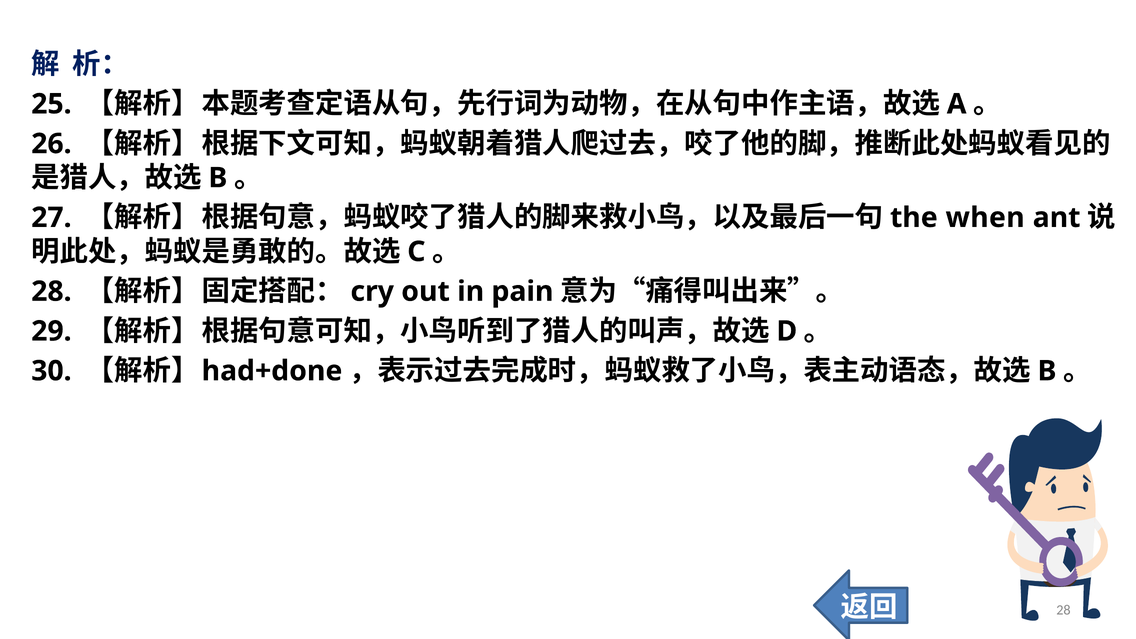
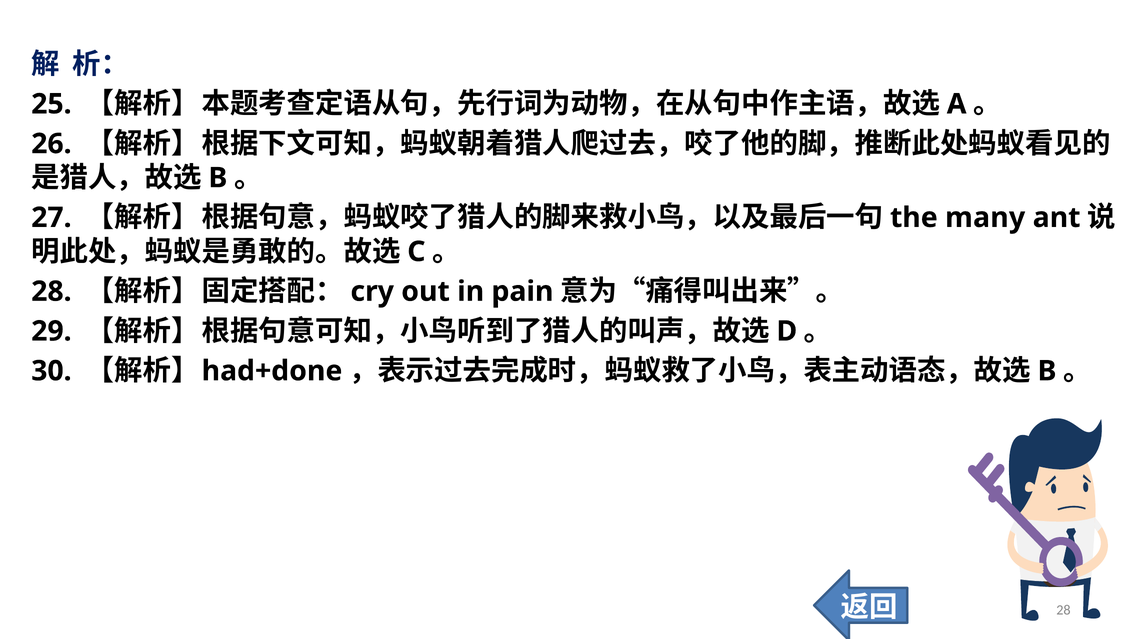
when: when -> many
